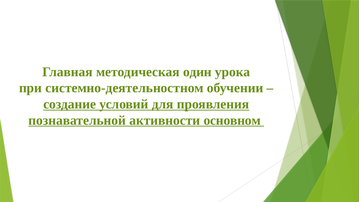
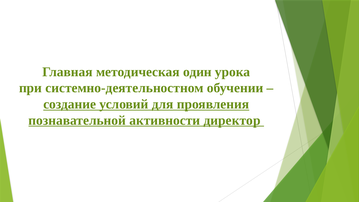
основном: основном -> директор
